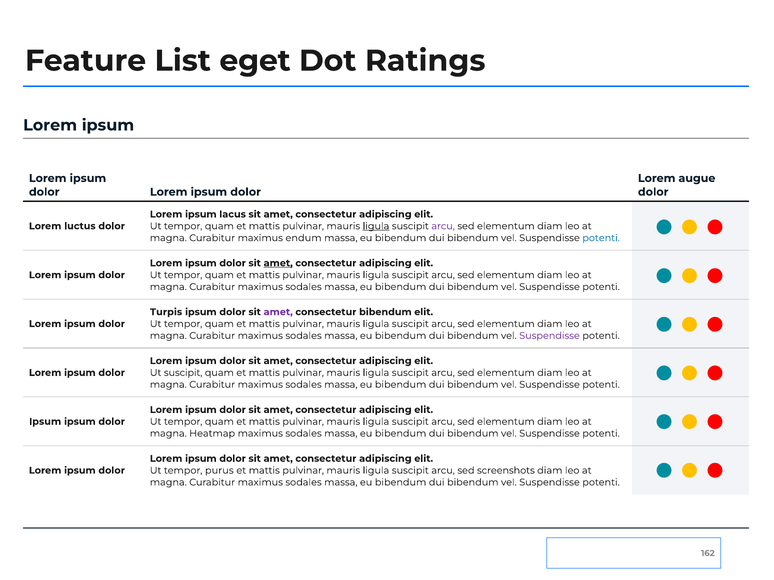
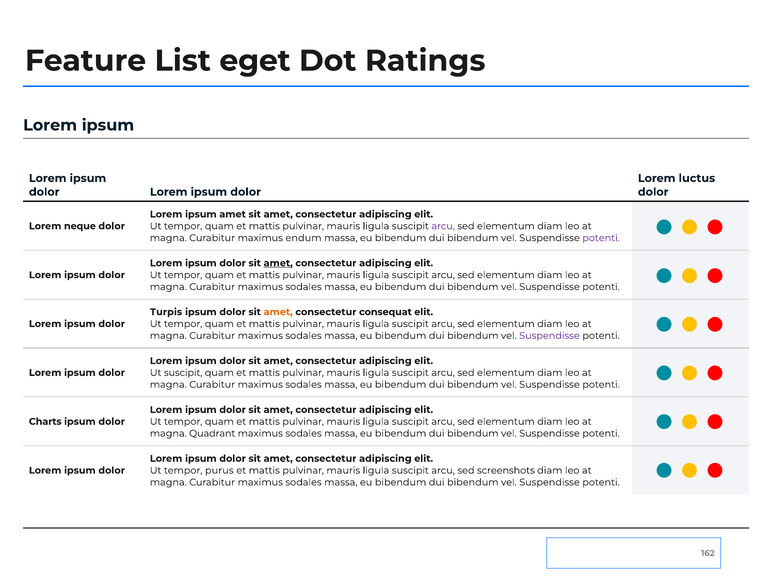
augue: augue -> luctus
ipsum lacus: lacus -> amet
luctus: luctus -> neque
ligula at (376, 226) underline: present -> none
potenti at (601, 238) colour: blue -> purple
amet at (278, 312) colour: purple -> orange
consectetur bibendum: bibendum -> consequat
Ipsum at (45, 422): Ipsum -> Charts
Heatmap: Heatmap -> Quadrant
